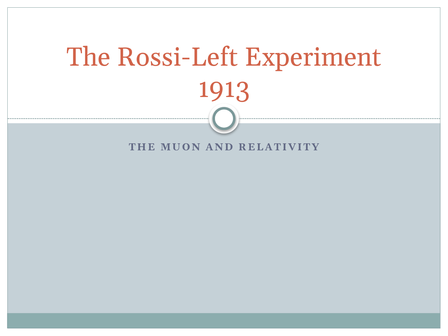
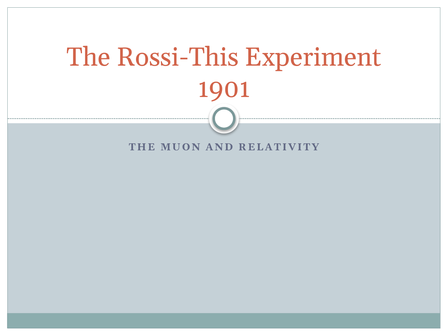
Rossi-Left: Rossi-Left -> Rossi-This
1913: 1913 -> 1901
